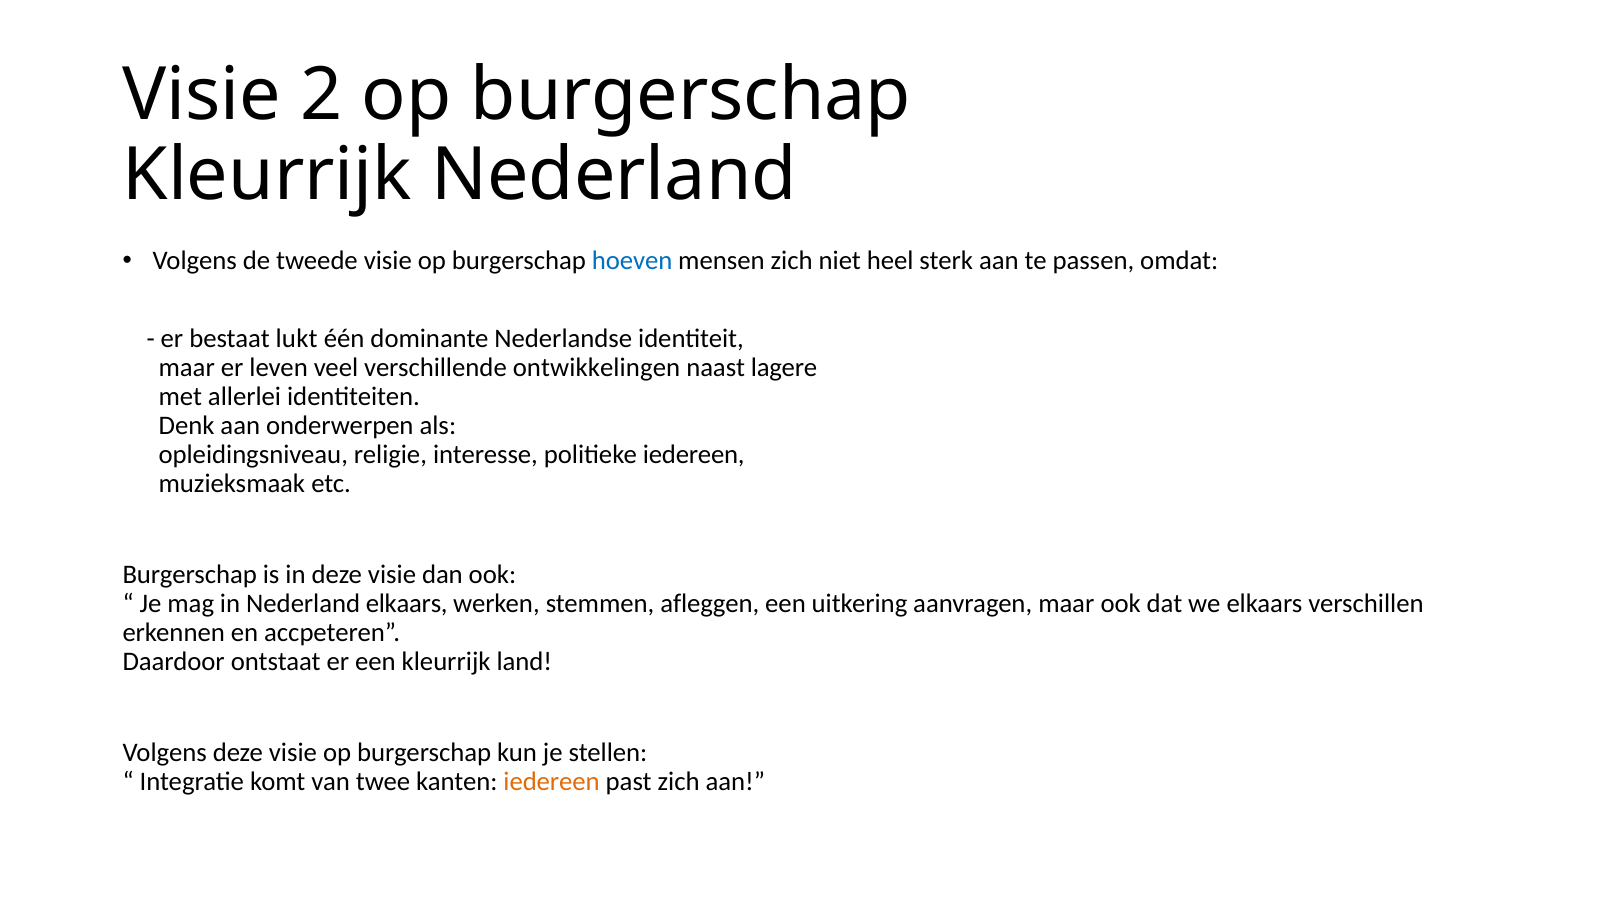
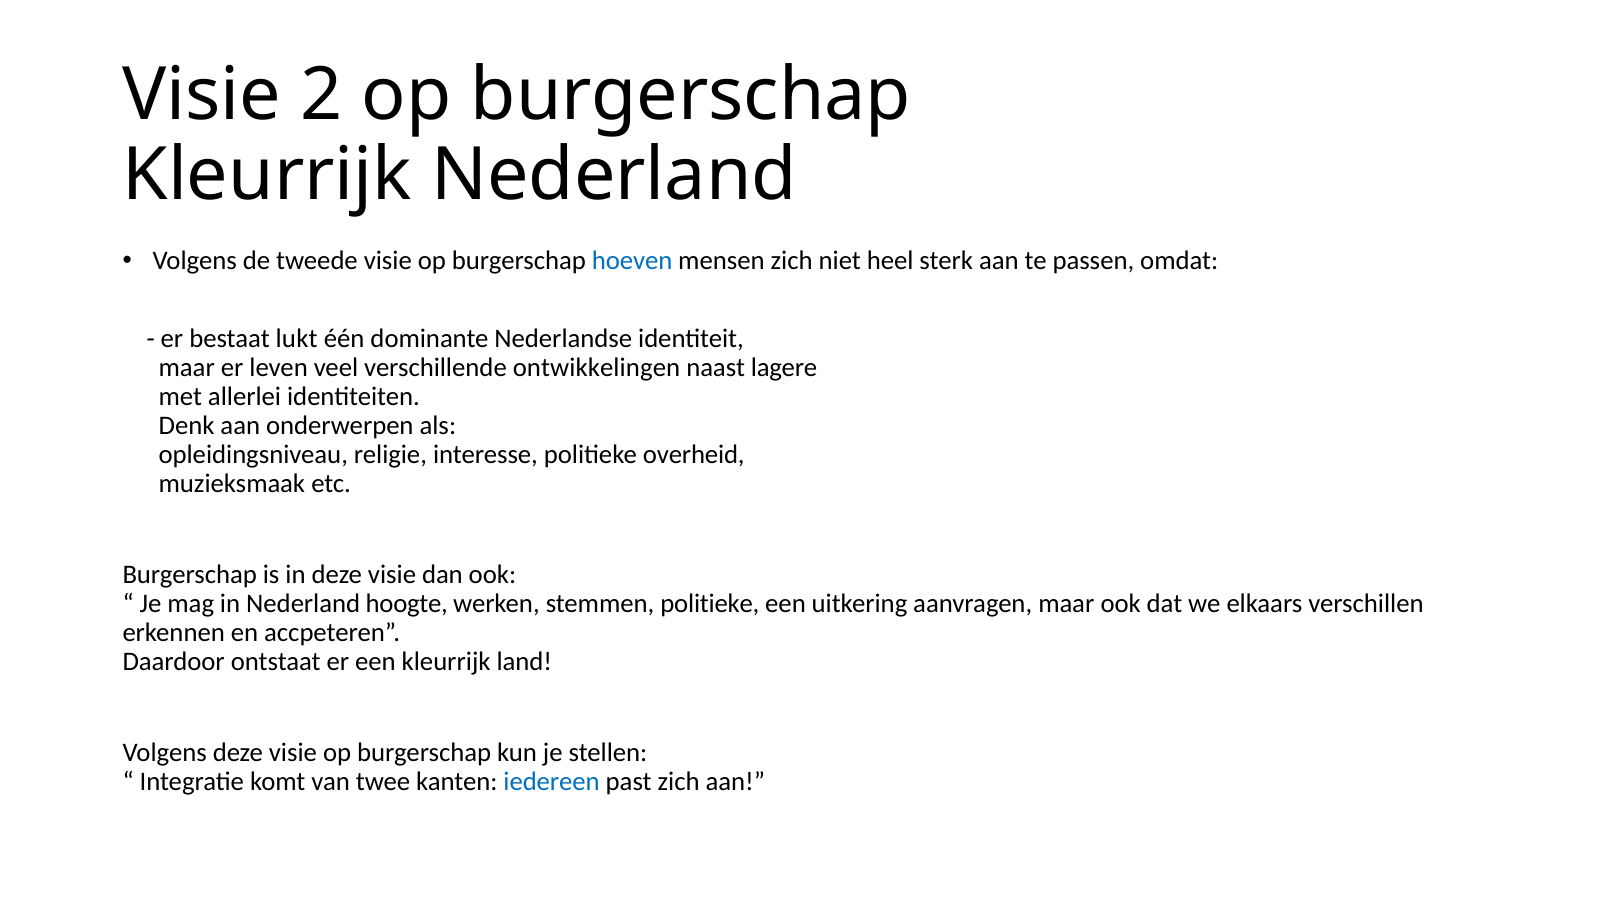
politieke iedereen: iedereen -> overheid
Nederland elkaars: elkaars -> hoogte
stemmen afleggen: afleggen -> politieke
iedereen at (552, 781) colour: orange -> blue
